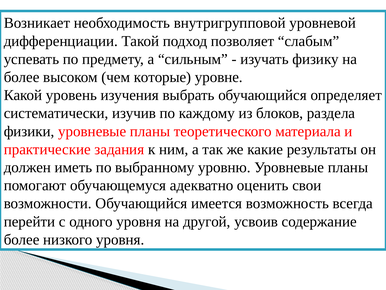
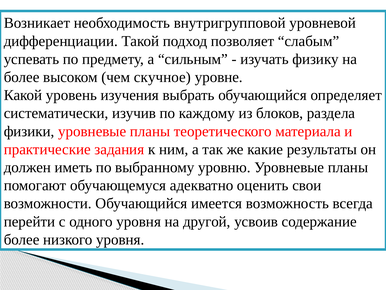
которые: которые -> скучное
